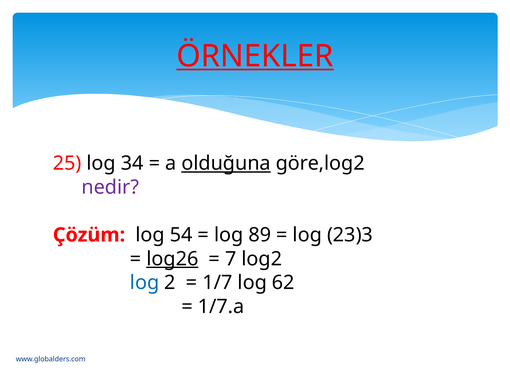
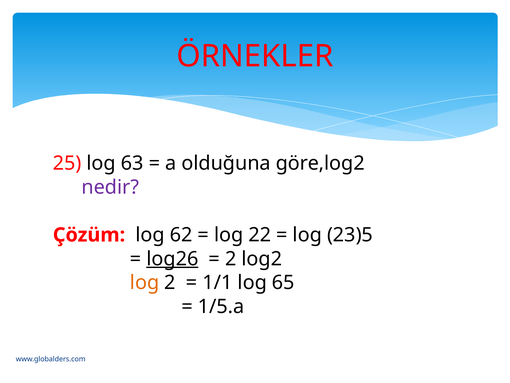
ÖRNEKLER underline: present -> none
34: 34 -> 63
olduğuna underline: present -> none
54: 54 -> 62
89: 89 -> 22
23)3: 23)3 -> 23)5
7 at (231, 258): 7 -> 2
log at (145, 282) colour: blue -> orange
1/7: 1/7 -> 1/1
62: 62 -> 65
1/7.a: 1/7.a -> 1/5.a
